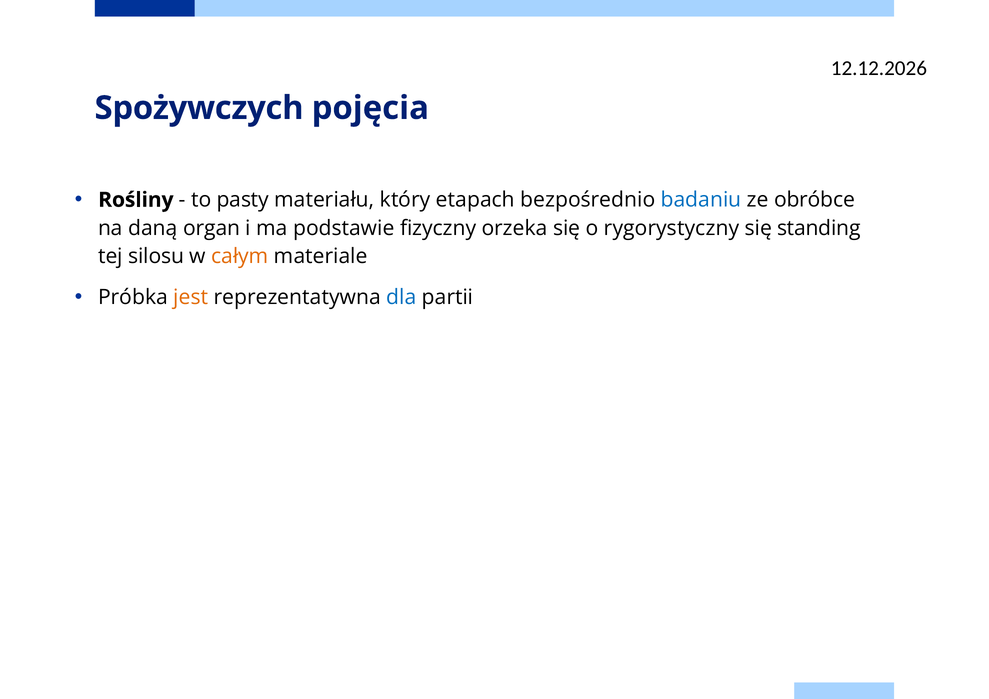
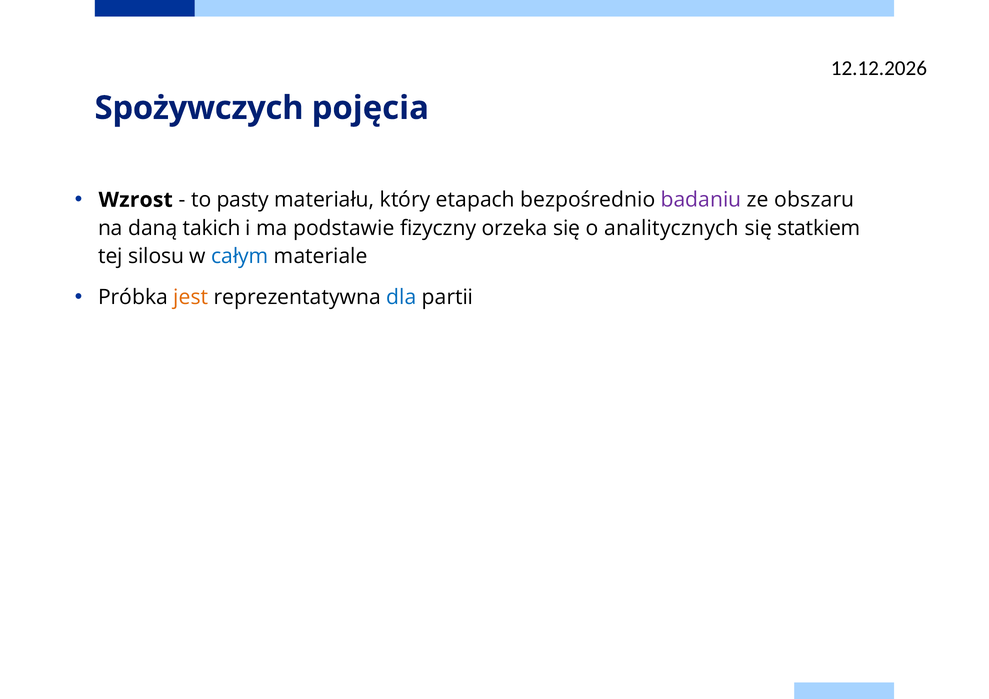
Rośliny: Rośliny -> Wzrost
badaniu colour: blue -> purple
obróbce: obróbce -> obszaru
organ: organ -> takich
rygorystyczny: rygorystyczny -> analitycznych
standing: standing -> statkiem
całym colour: orange -> blue
